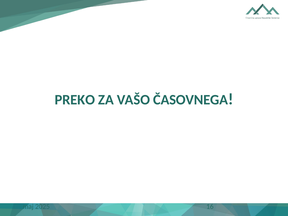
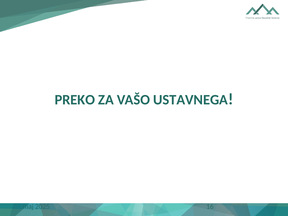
ČASOVNEGA: ČASOVNEGA -> USTAVNEGA
